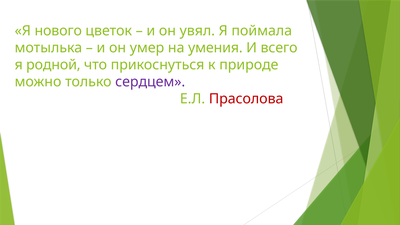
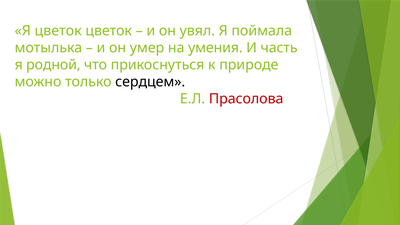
Я нового: нового -> цветок
всего: всего -> часть
сердцем colour: purple -> black
